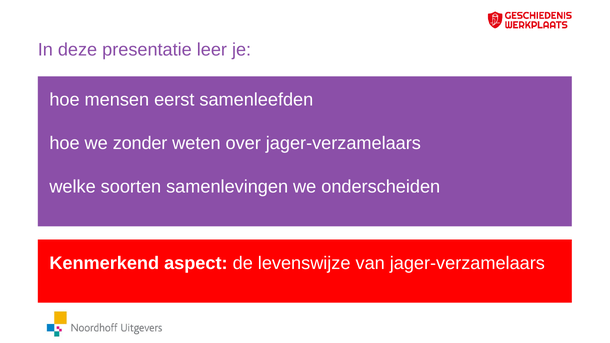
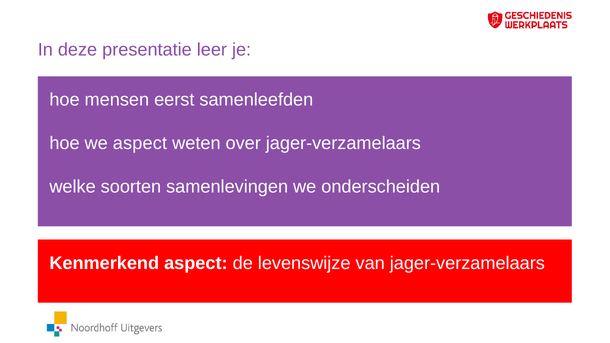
we zonder: zonder -> aspect
